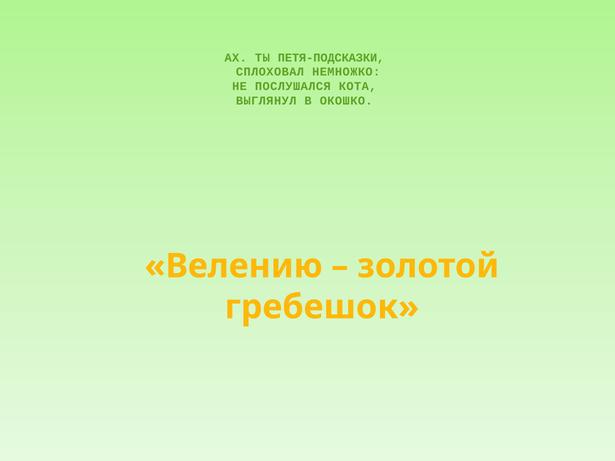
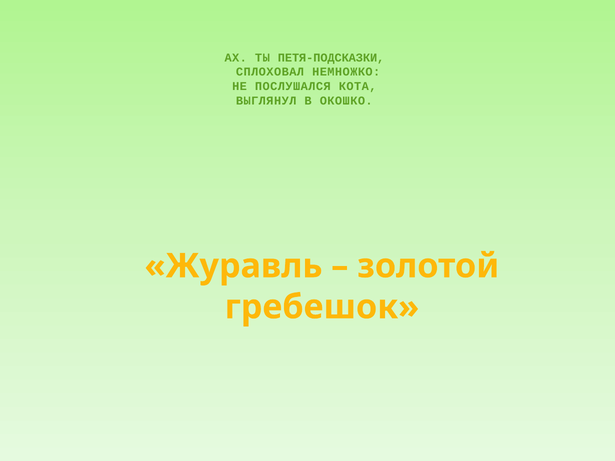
Велению: Велению -> Журавль
